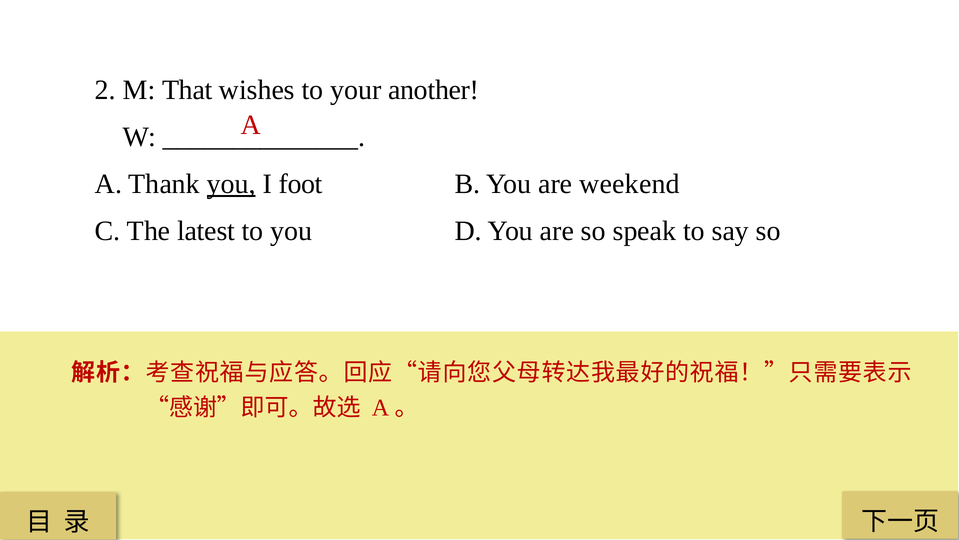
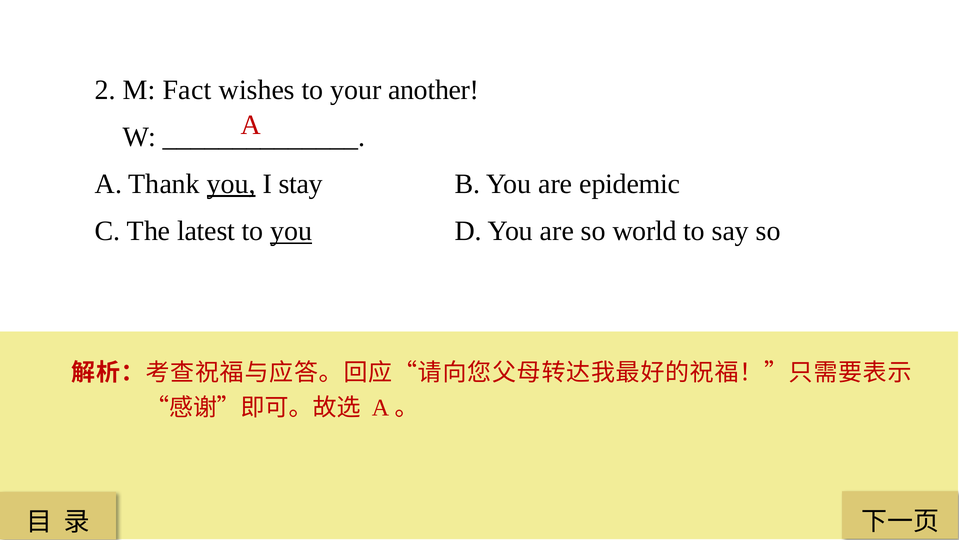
That: That -> Fact
foot: foot -> stay
weekend: weekend -> epidemic
you at (291, 231) underline: none -> present
speak: speak -> world
